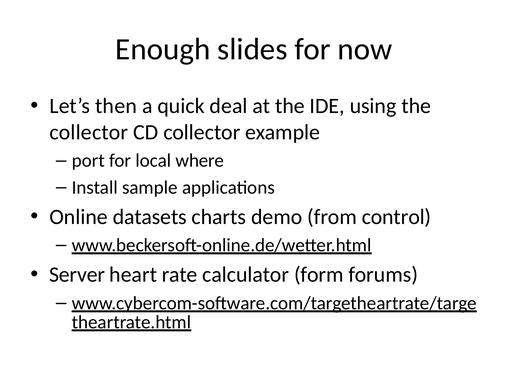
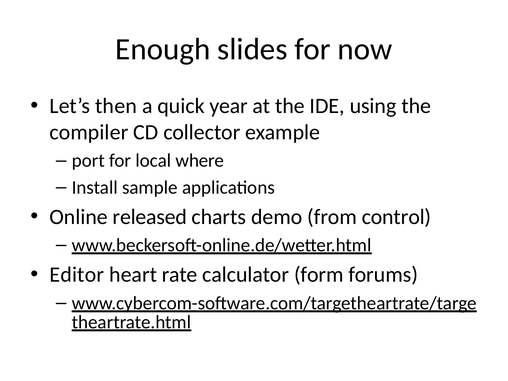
deal: deal -> year
collector at (89, 132): collector -> compiler
datasets: datasets -> released
Server: Server -> Editor
